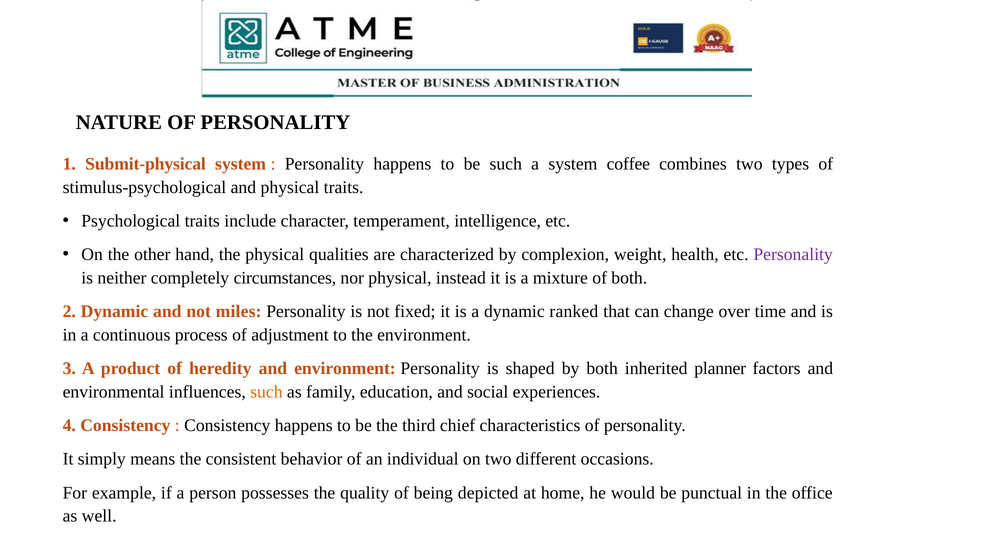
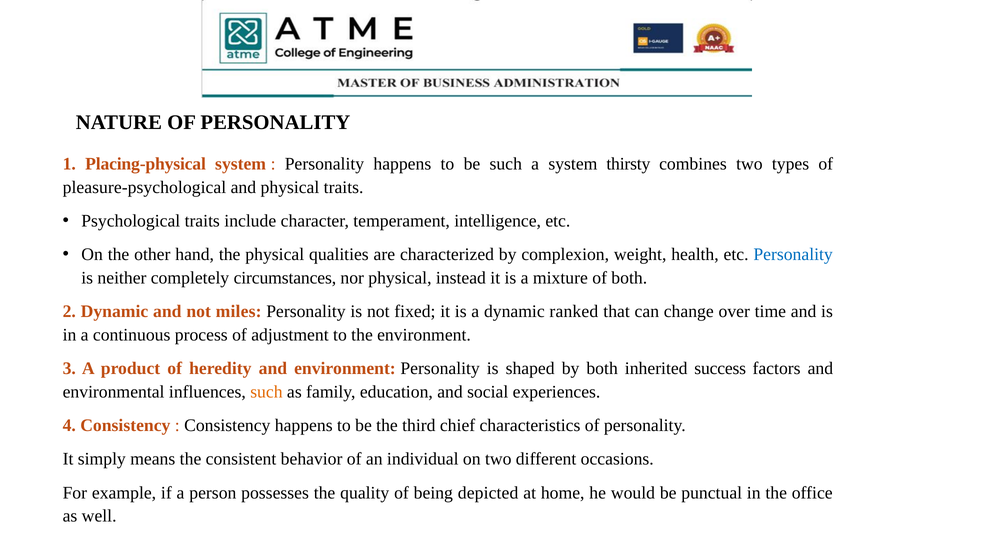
Submit-physical: Submit-physical -> Placing-physical
coffee: coffee -> thirsty
stimulus-psychological: stimulus-psychological -> pleasure-psychological
Personality at (793, 254) colour: purple -> blue
planner: planner -> success
